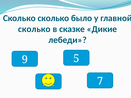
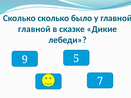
сколько at (34, 29): сколько -> главной
